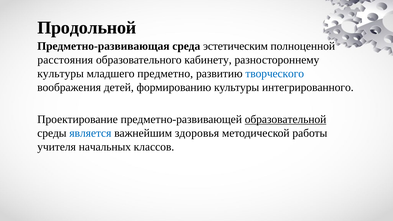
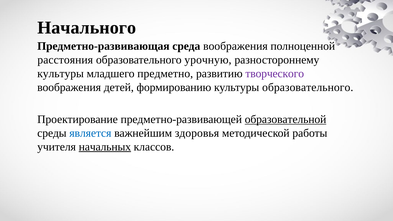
Продольной: Продольной -> Начального
среда эстетическим: эстетическим -> воображения
кабинету: кабинету -> урочную
творческого colour: blue -> purple
культуры интегрированного: интегрированного -> образовательного
начальных underline: none -> present
